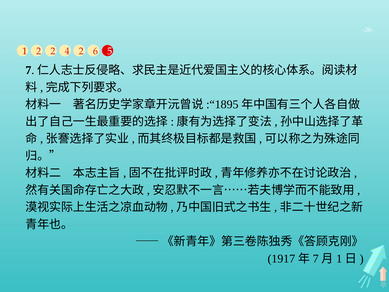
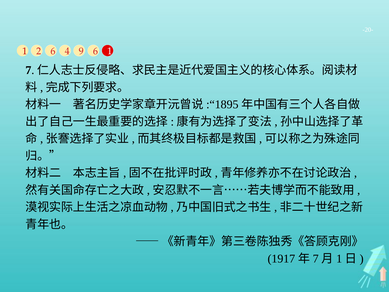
2 2: 2 -> 6
4 2: 2 -> 9
6 5: 5 -> 1
